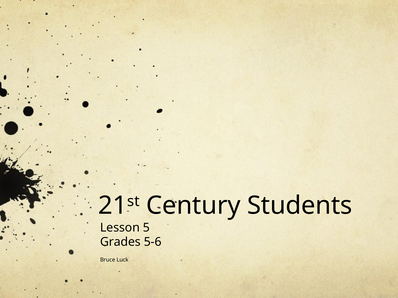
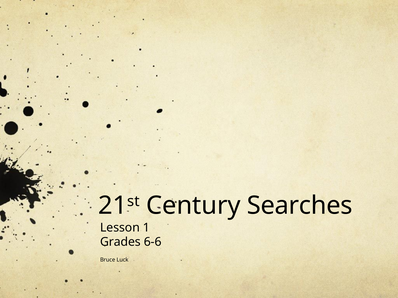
Students: Students -> Searches
5: 5 -> 1
5-6: 5-6 -> 6-6
